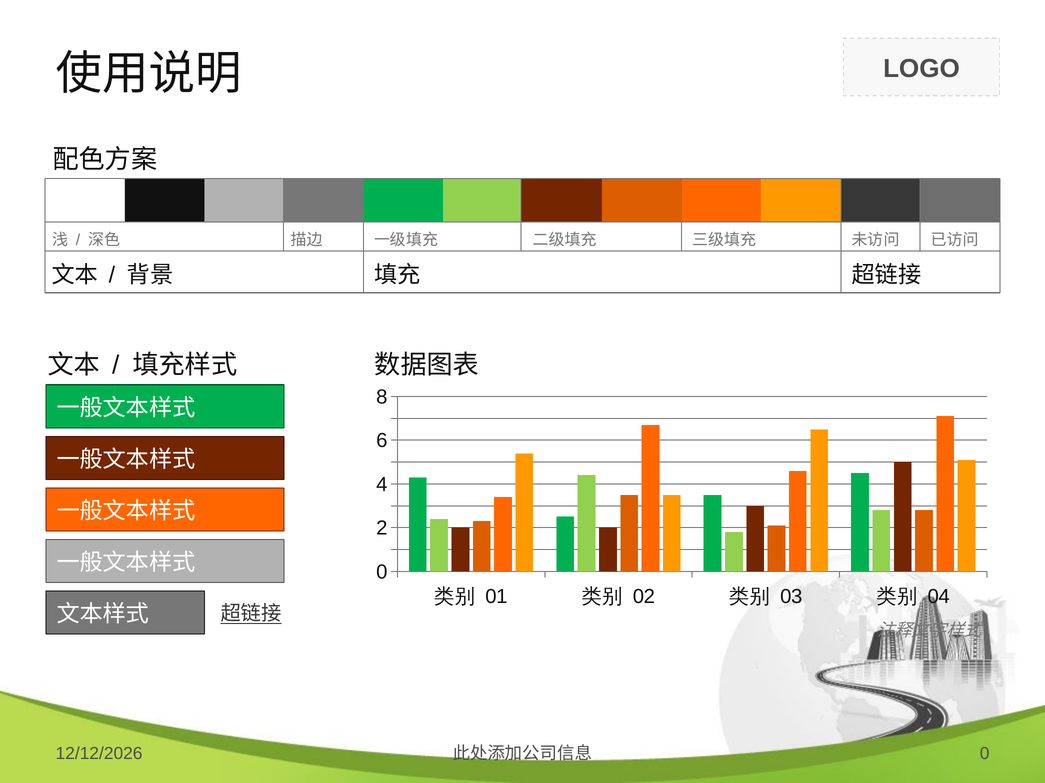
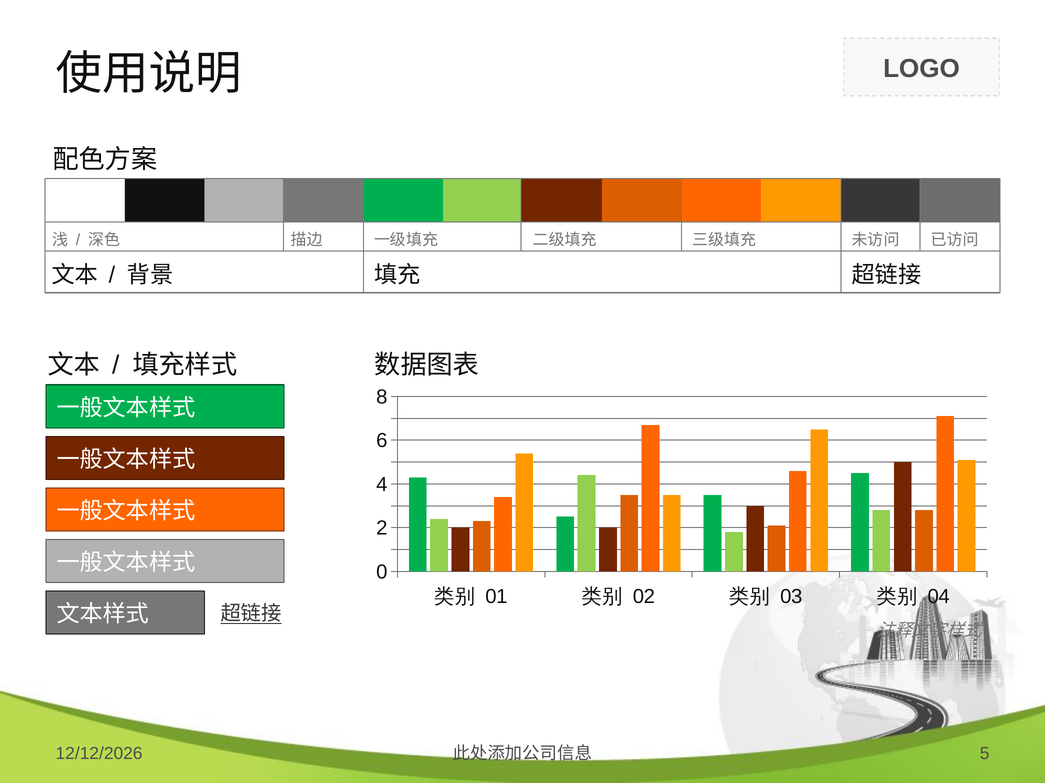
0 at (985, 754): 0 -> 5
